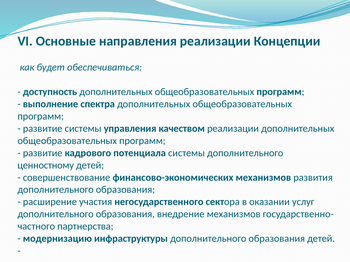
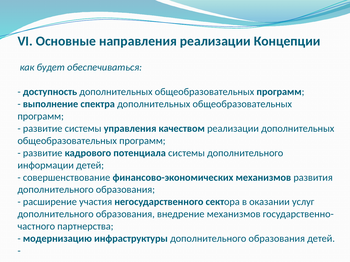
ценностному: ценностному -> информации
